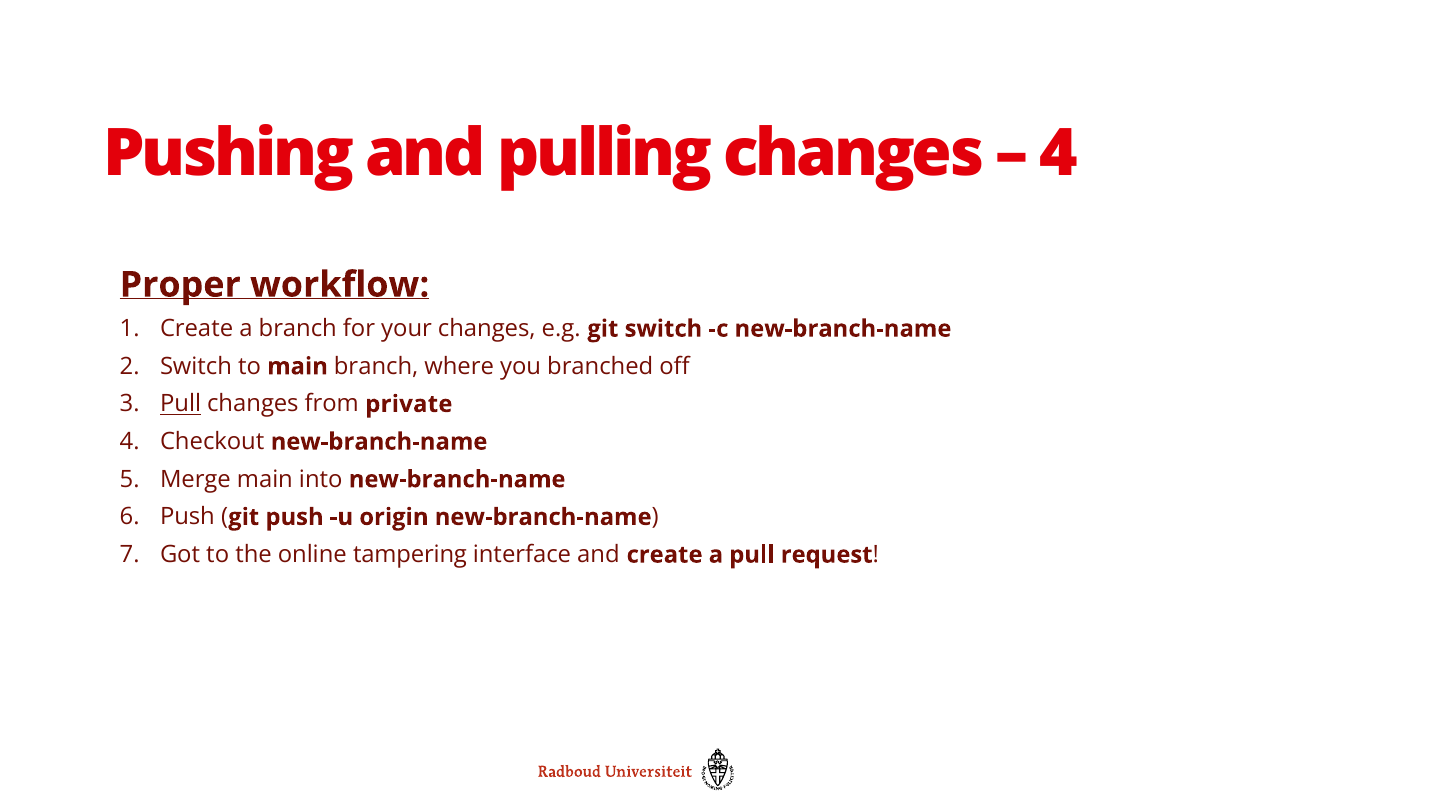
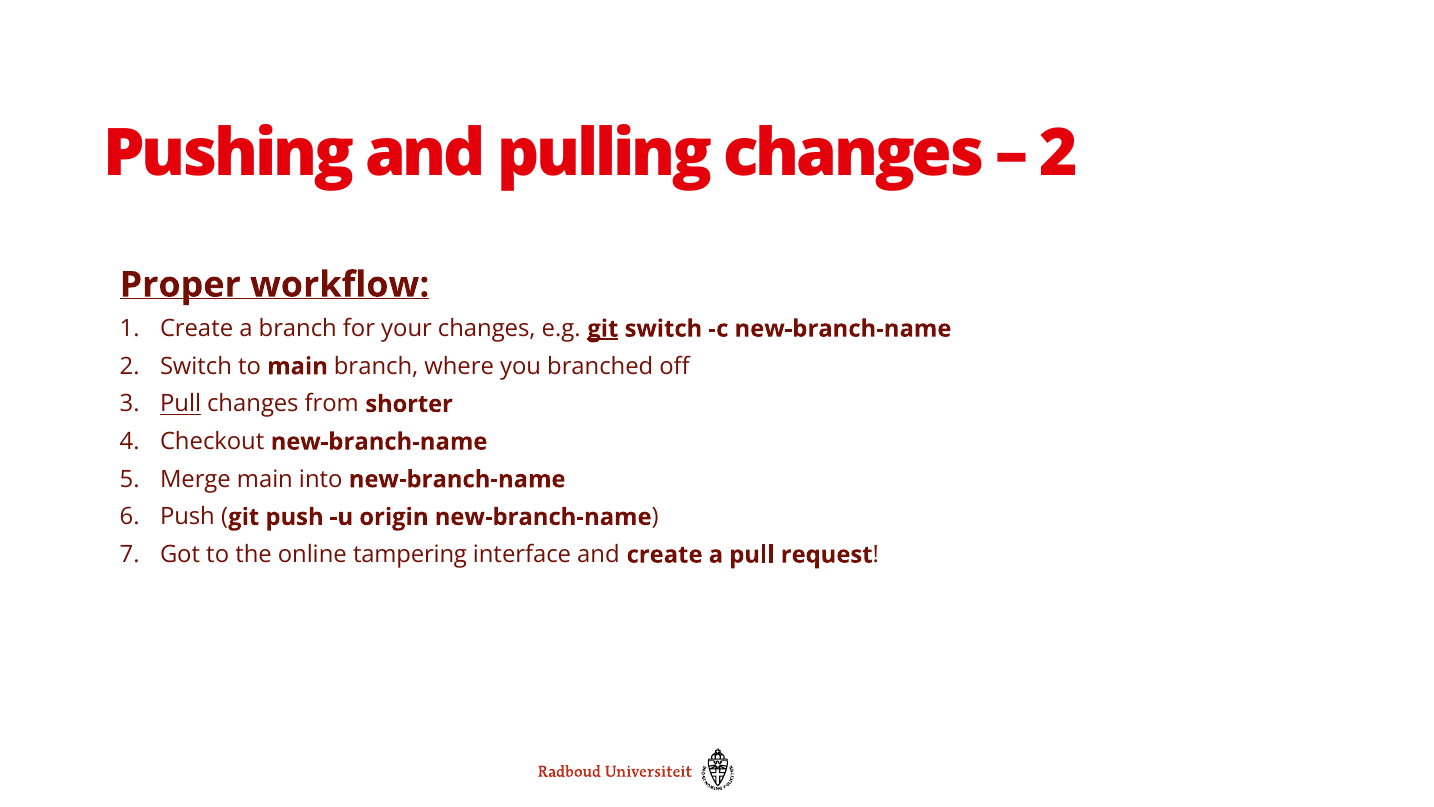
4 at (1058, 154): 4 -> 2
git at (603, 329) underline: none -> present
private: private -> shorter
